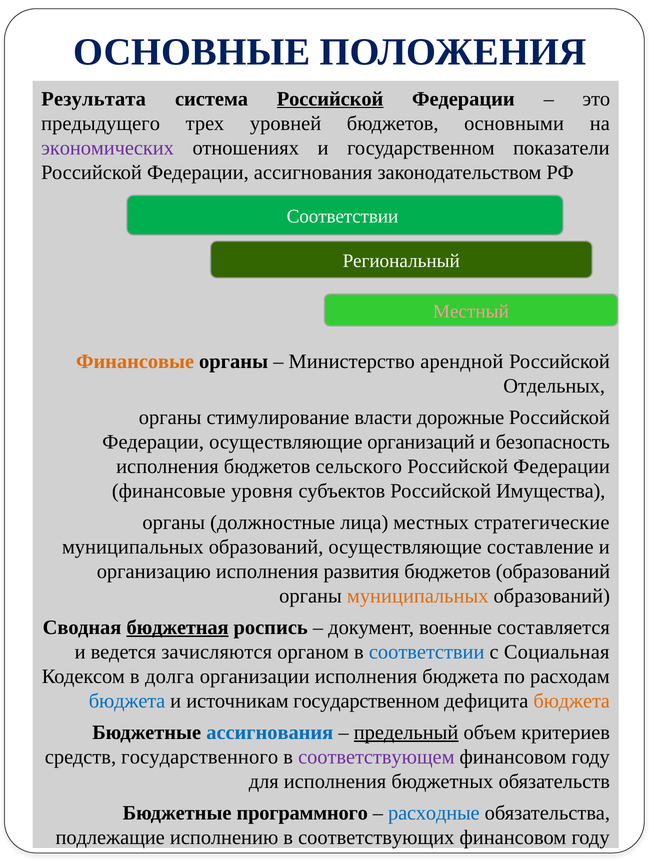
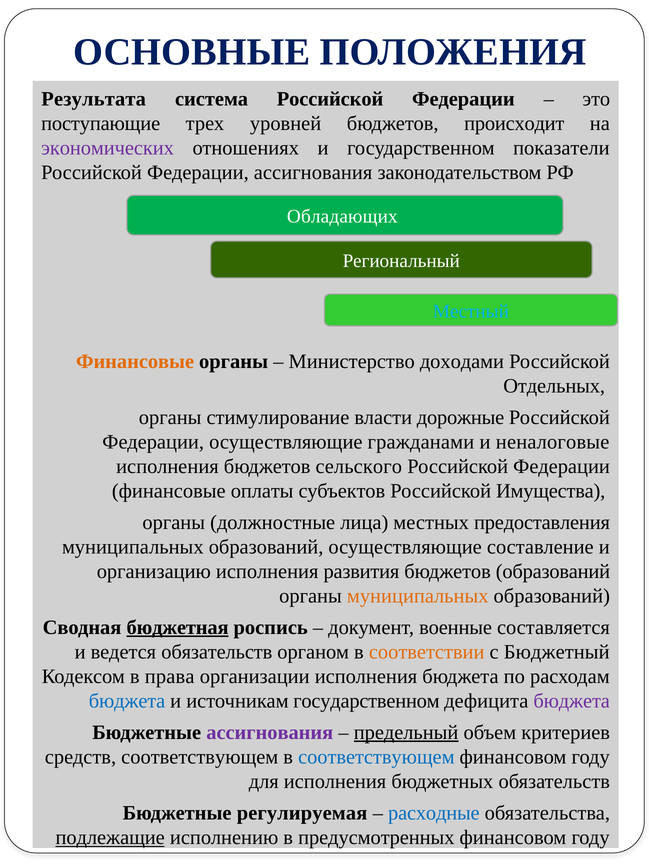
Российской at (330, 99) underline: present -> none
предыдущего: предыдущего -> поступающие
основными: основными -> происходит
Соответствии at (342, 217): Соответствии -> Обладающих
Местный colour: pink -> light blue
арендной: арендной -> доходами
организаций: организаций -> гражданами
безопасность: безопасность -> неналоговые
уровня: уровня -> оплаты
стратегические: стратегические -> предоставления
ведется зачисляются: зачисляются -> обязательств
соответствии at (427, 652) colour: blue -> orange
Социальная: Социальная -> Бюджетный
долга: долга -> права
бюджета at (572, 701) colour: orange -> purple
ассигнования at (270, 733) colour: blue -> purple
средств государственного: государственного -> соответствующем
соответствующем at (376, 757) colour: purple -> blue
программного: программного -> регулируемая
подлежащие underline: none -> present
соответствующих: соответствующих -> предусмотренных
